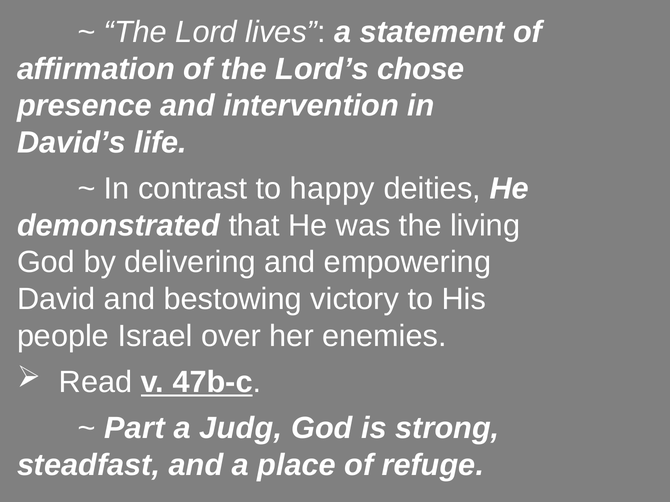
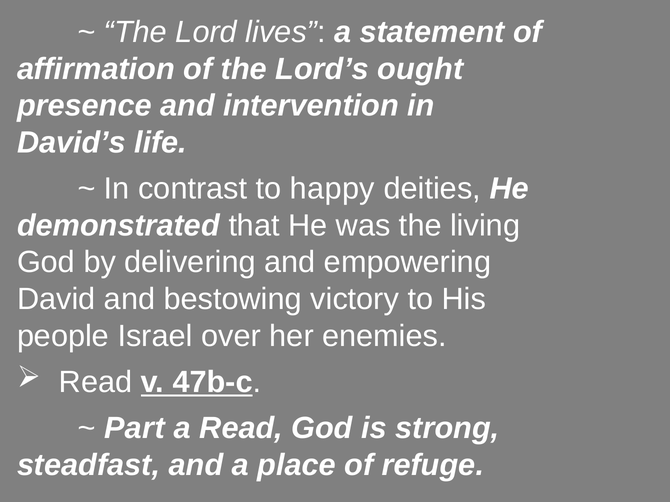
chose: chose -> ought
a Judg: Judg -> Read
